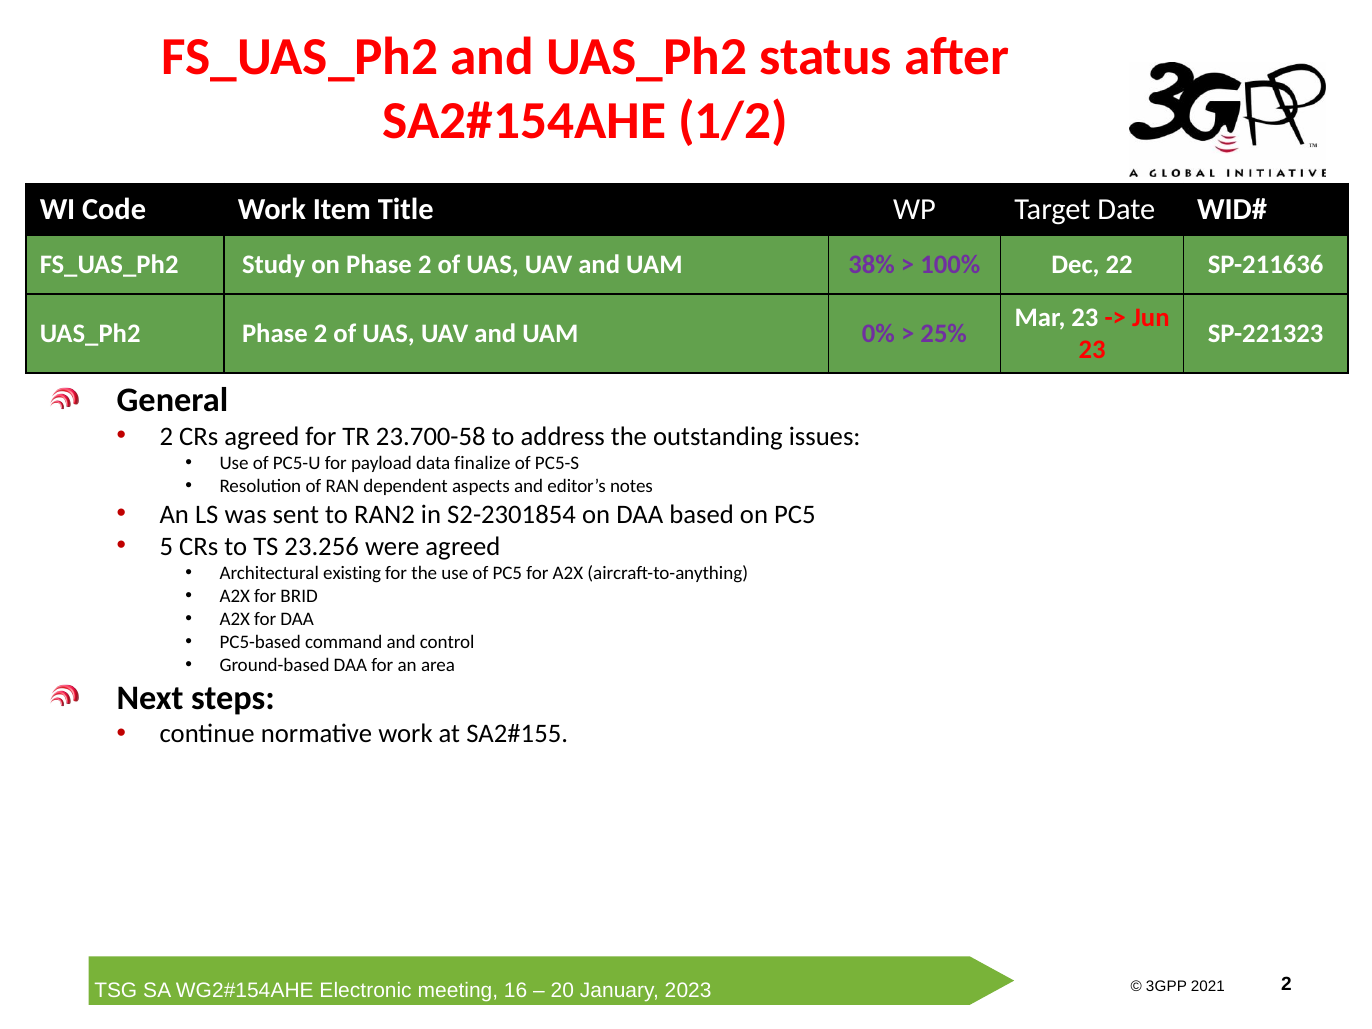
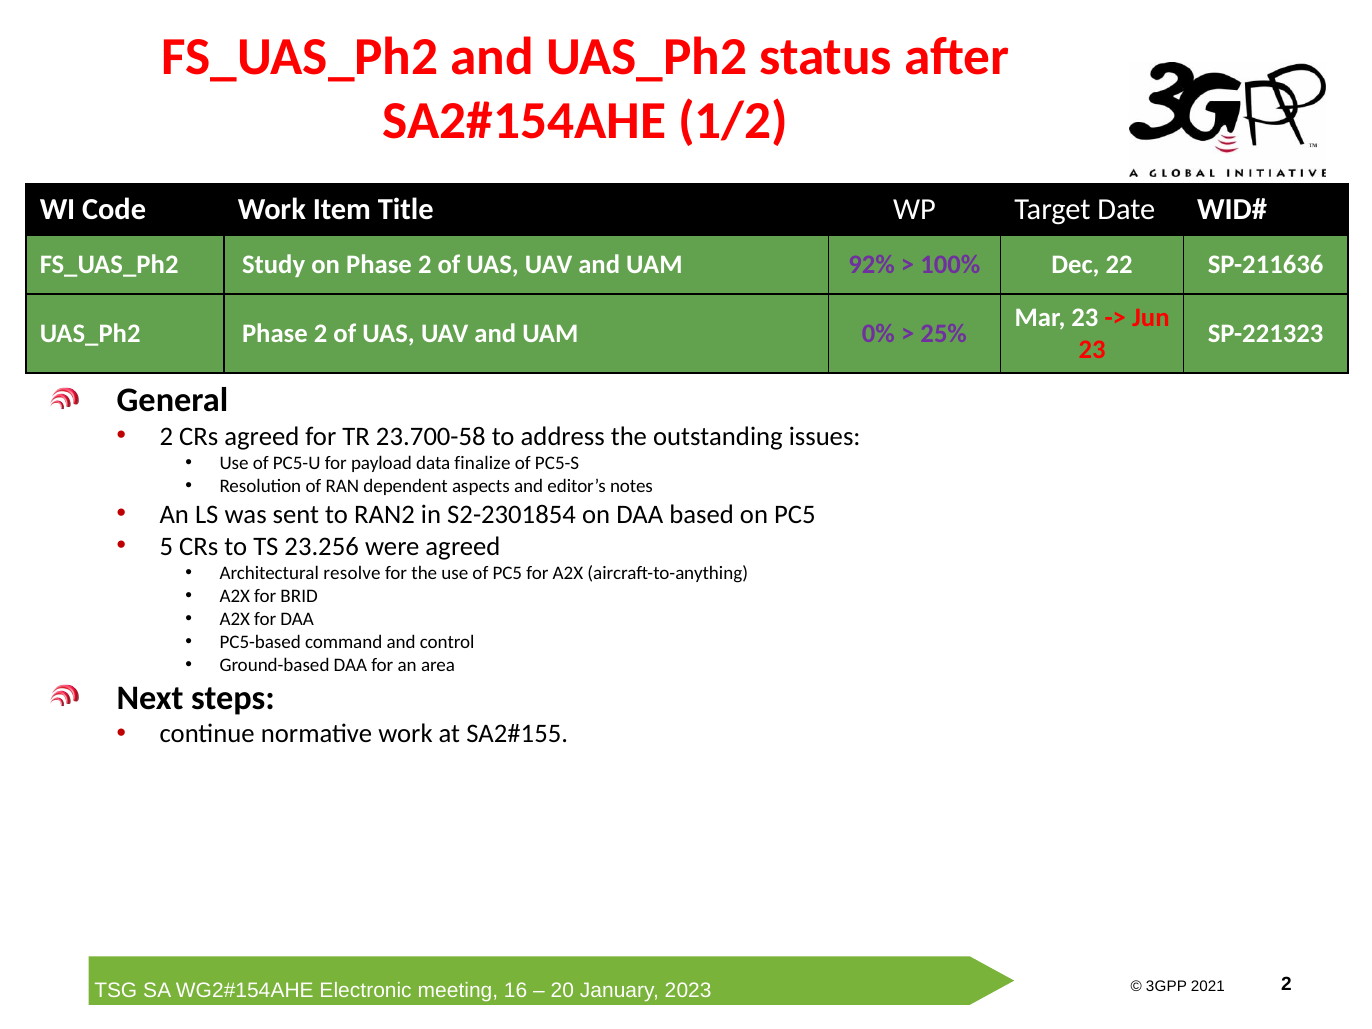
38%: 38% -> 92%
existing: existing -> resolve
